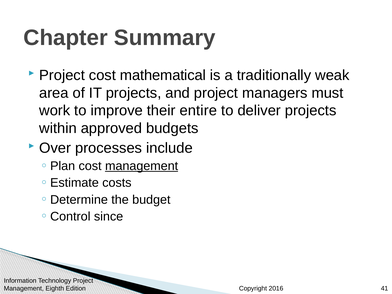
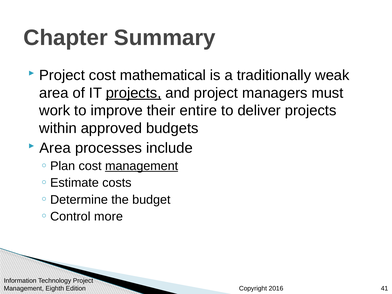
projects at (134, 93) underline: none -> present
Over at (55, 148): Over -> Area
since: since -> more
